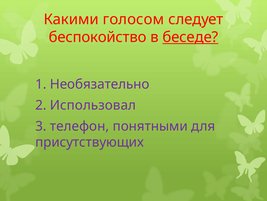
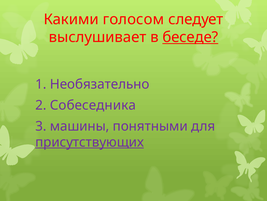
беспокойство: беспокойство -> выслушивает
Использовал: Использовал -> Собеседника
телефон: телефон -> машины
присутствующих underline: none -> present
